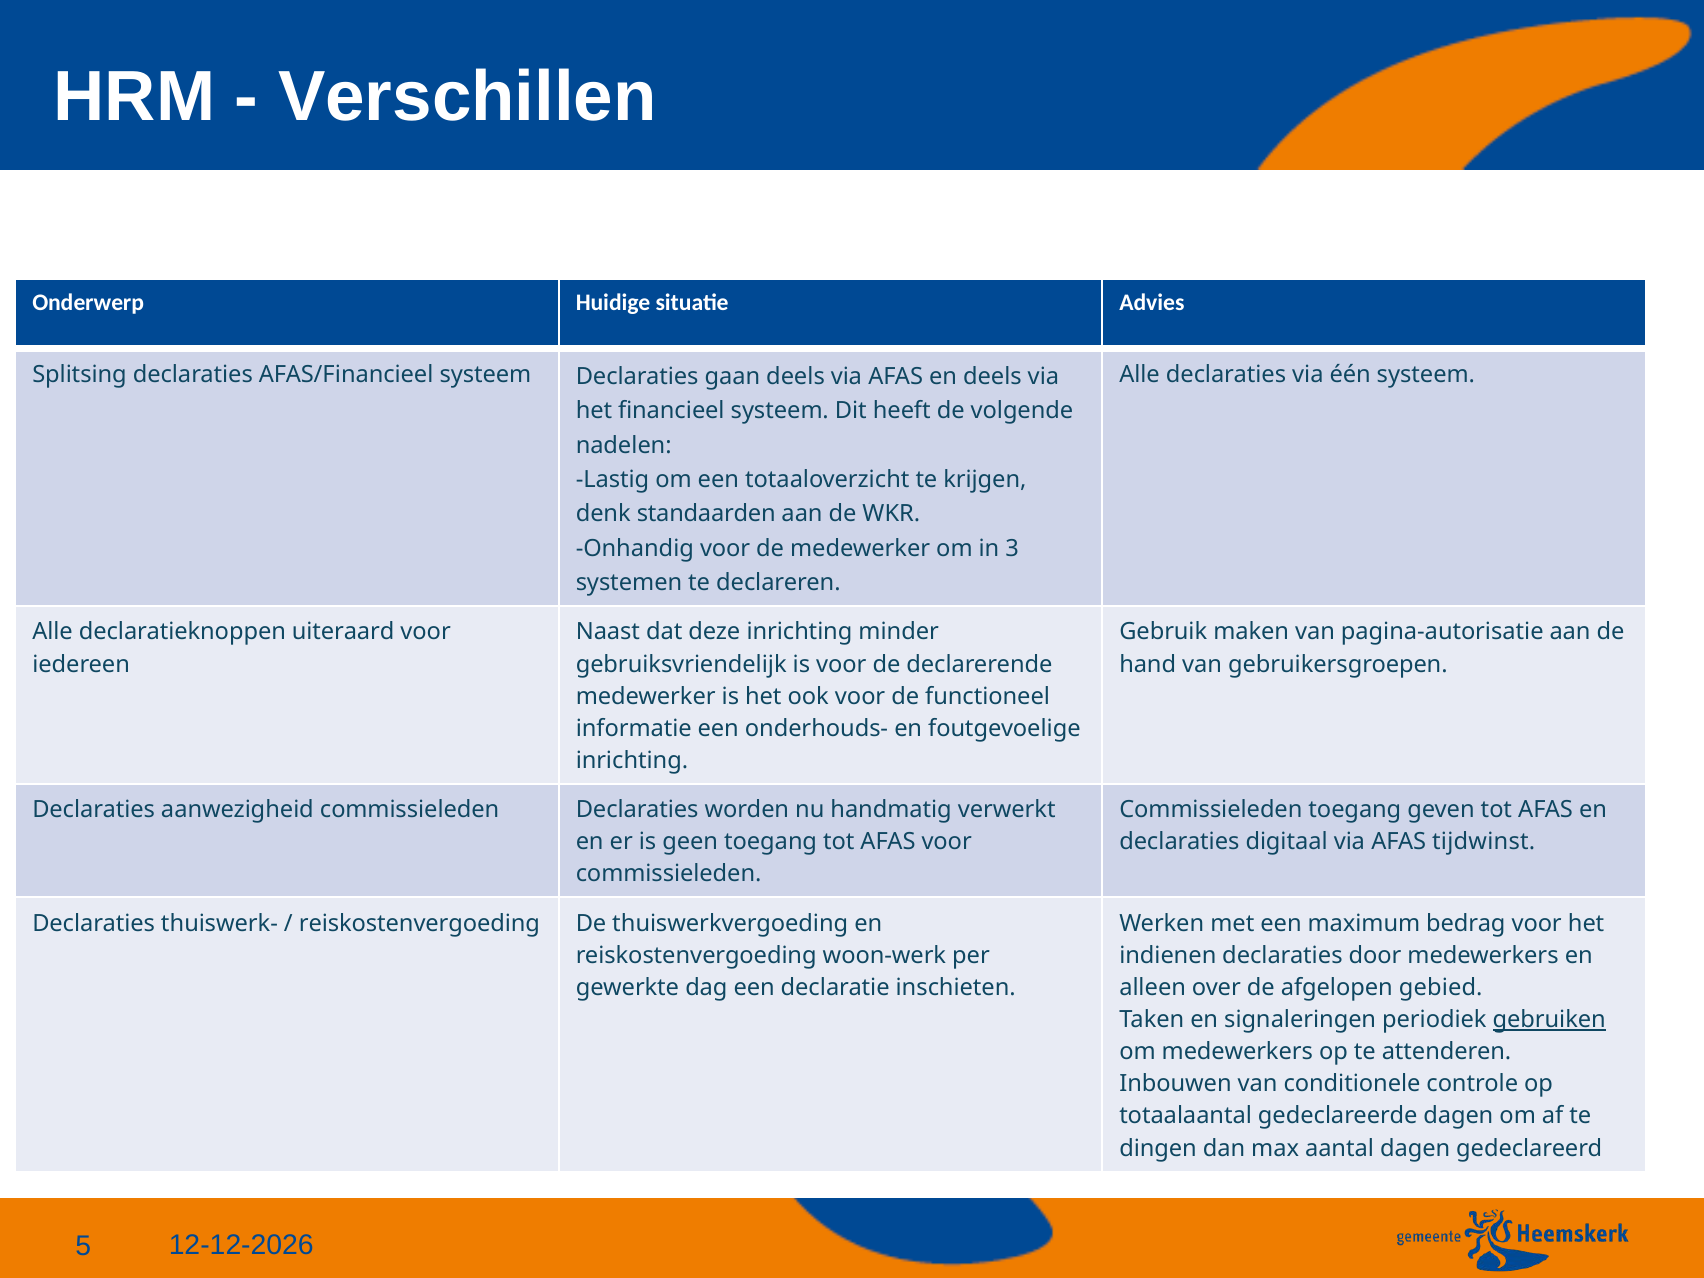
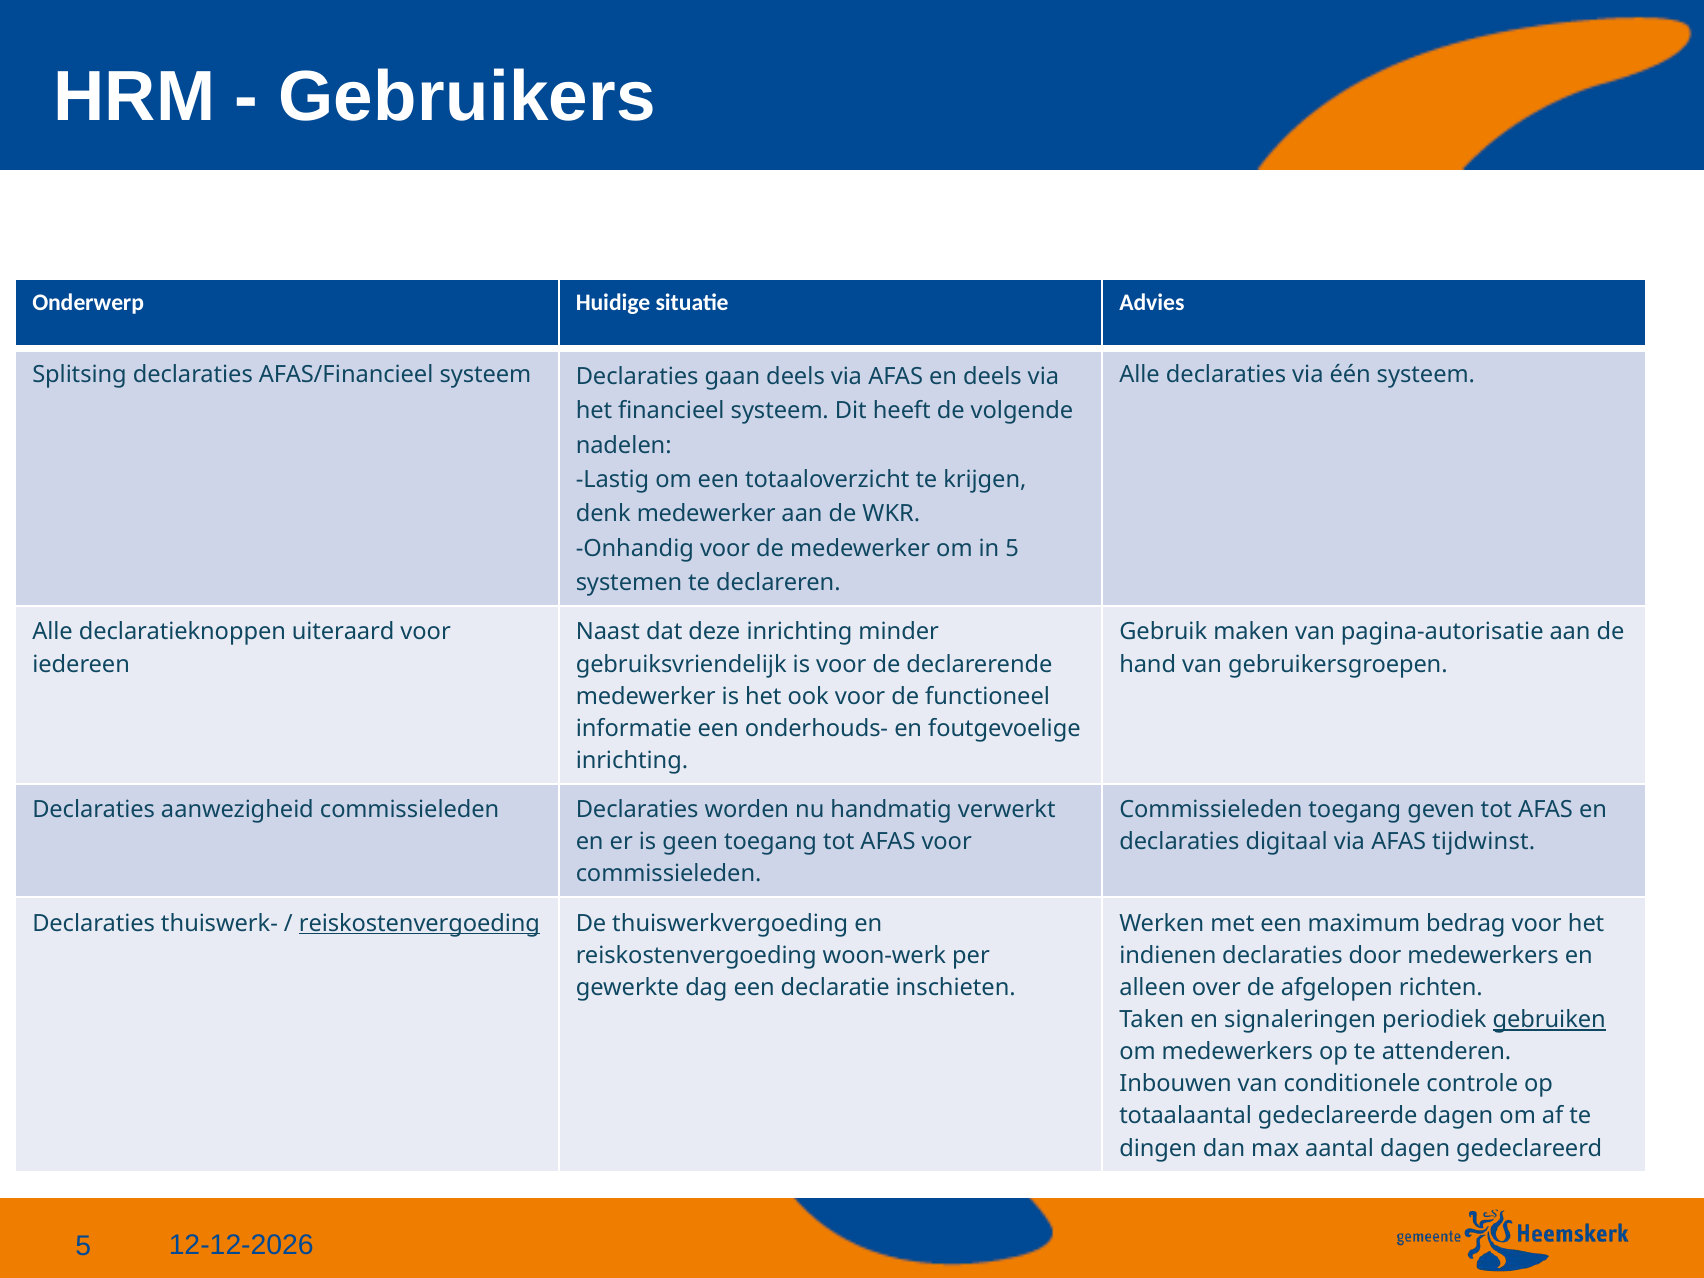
Verschillen: Verschillen -> Gebruikers
denk standaarden: standaarden -> medewerker
in 3: 3 -> 5
reiskostenvergoeding at (419, 923) underline: none -> present
gebied: gebied -> richten
